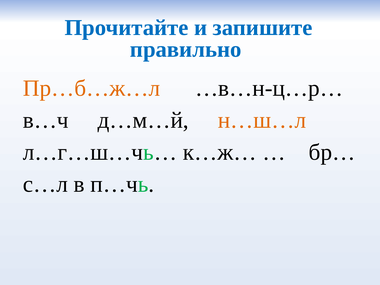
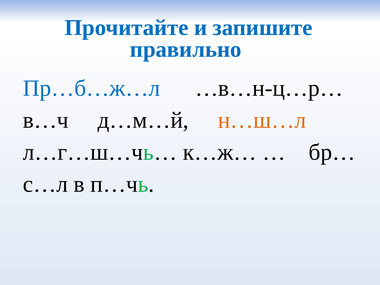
Пр…б…ж…л colour: orange -> blue
